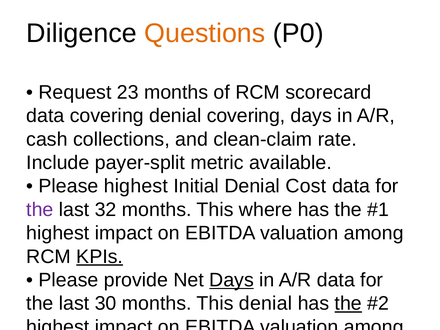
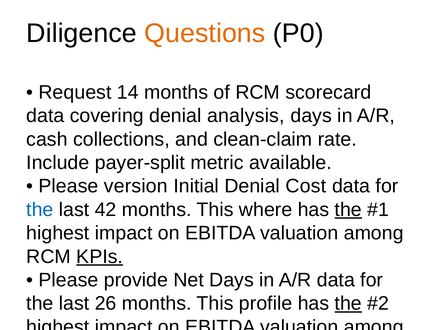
23: 23 -> 14
denial covering: covering -> analysis
Please highest: highest -> version
the at (40, 210) colour: purple -> blue
32: 32 -> 42
the at (348, 210) underline: none -> present
Days at (232, 280) underline: present -> none
30: 30 -> 26
This denial: denial -> profile
